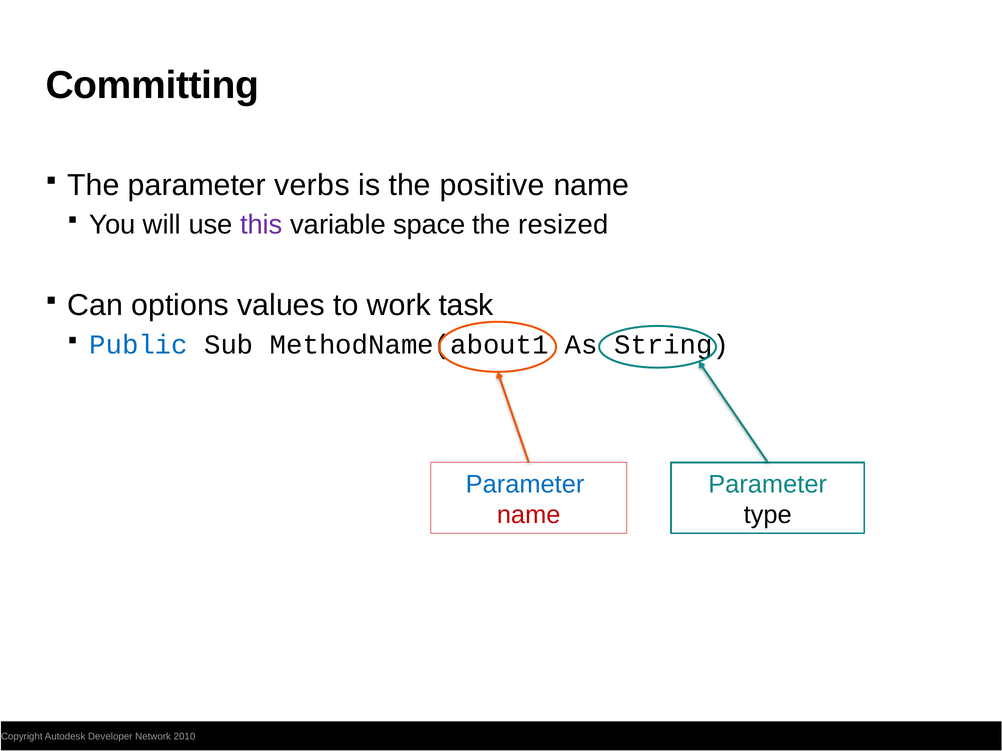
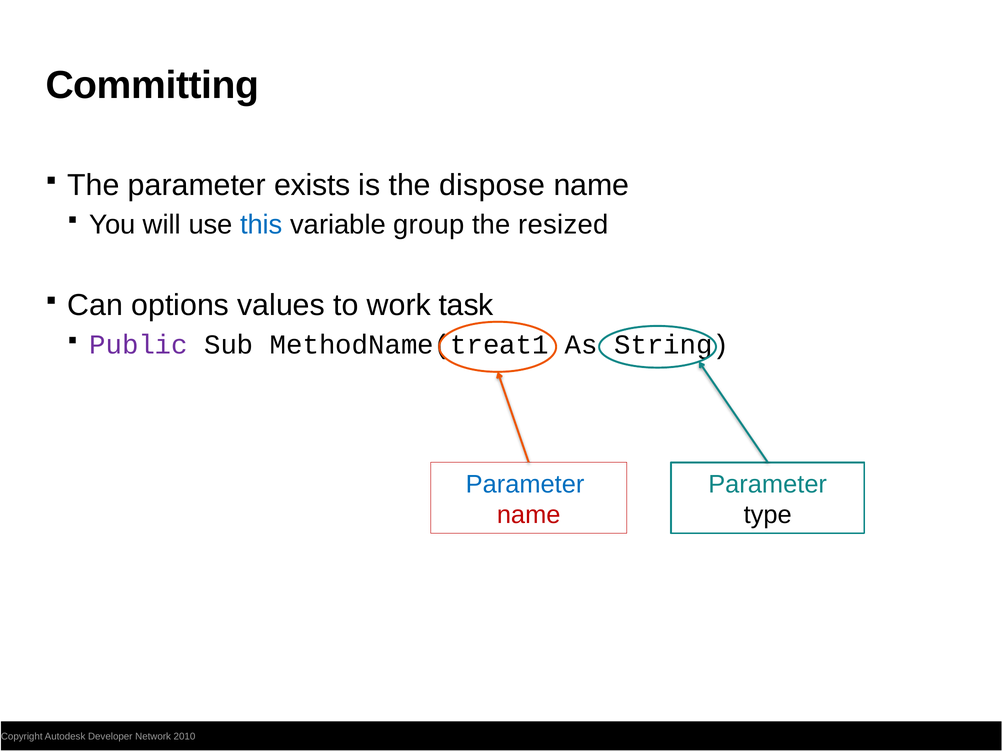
verbs: verbs -> exists
positive: positive -> dispose
this colour: purple -> blue
space: space -> group
Public colour: blue -> purple
MethodName(about1: MethodName(about1 -> MethodName(treat1
